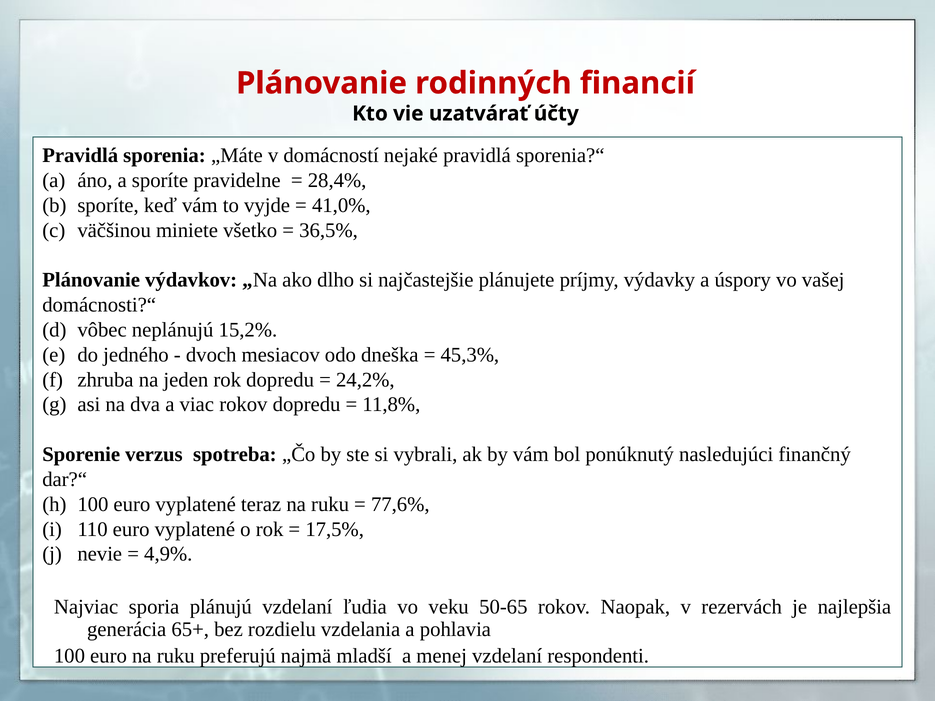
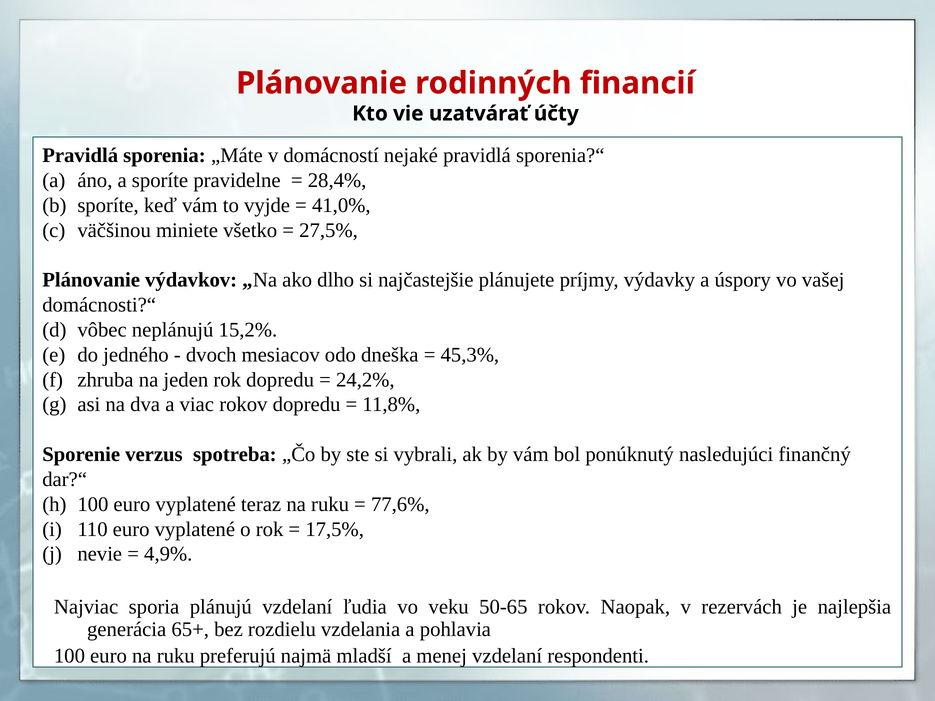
36,5%: 36,5% -> 27,5%
